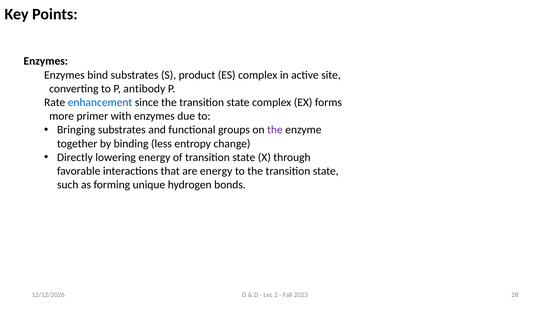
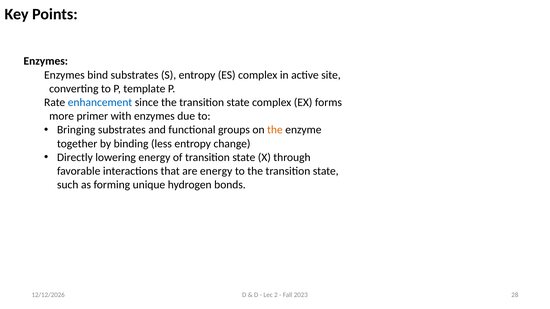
S product: product -> entropy
antibody: antibody -> template
the at (275, 130) colour: purple -> orange
